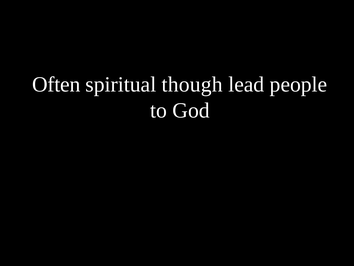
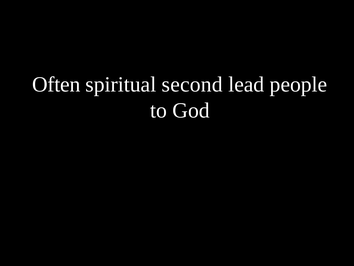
though: though -> second
